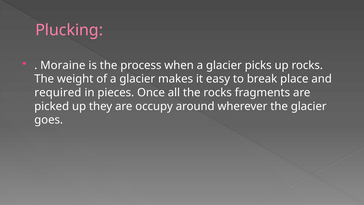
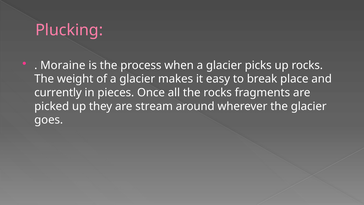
required: required -> currently
occupy: occupy -> stream
